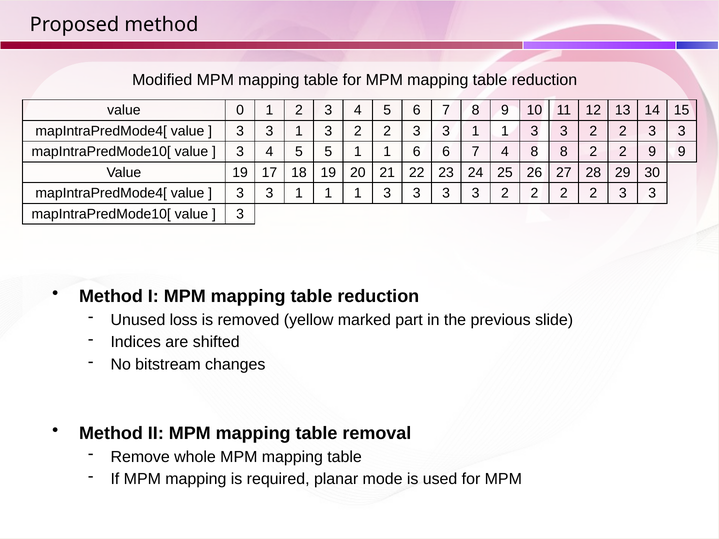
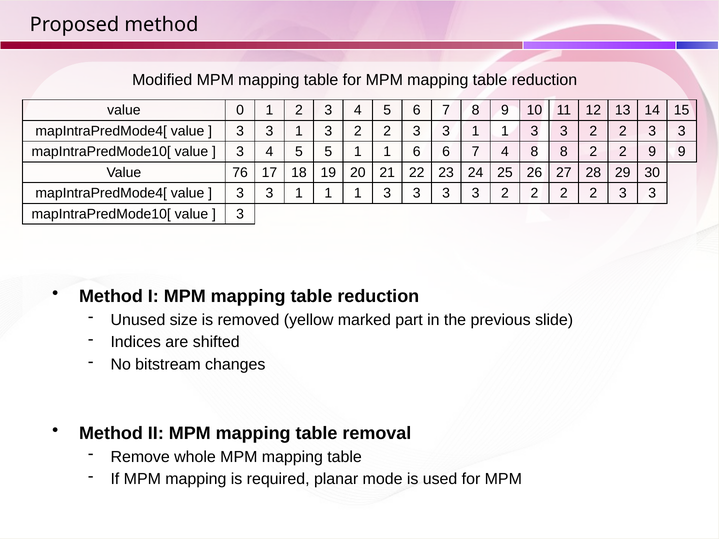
Value 19: 19 -> 76
loss: loss -> size
